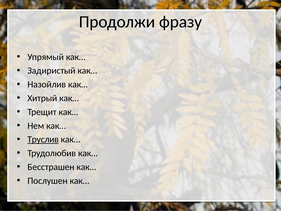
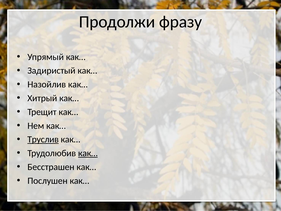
как… at (88, 153) underline: none -> present
